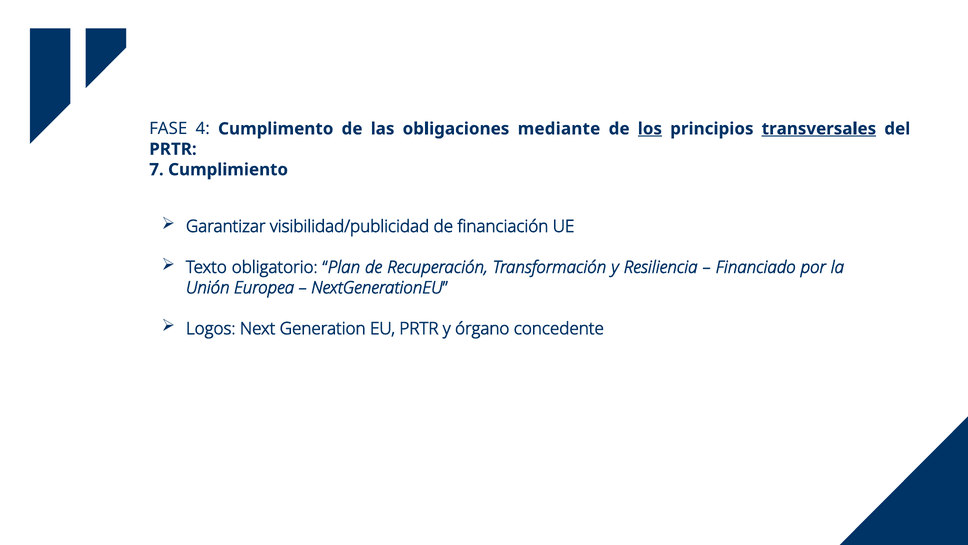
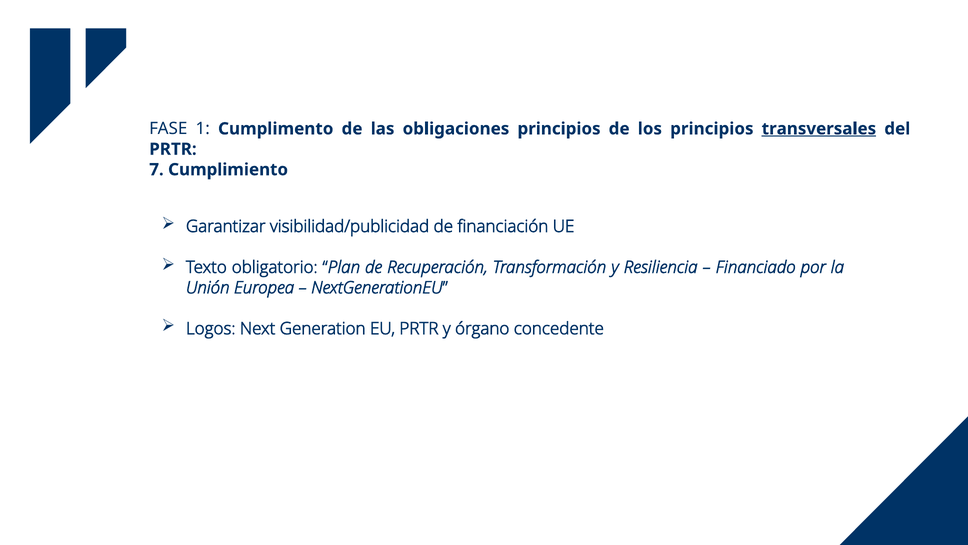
4: 4 -> 1
obligaciones mediante: mediante -> principios
los underline: present -> none
